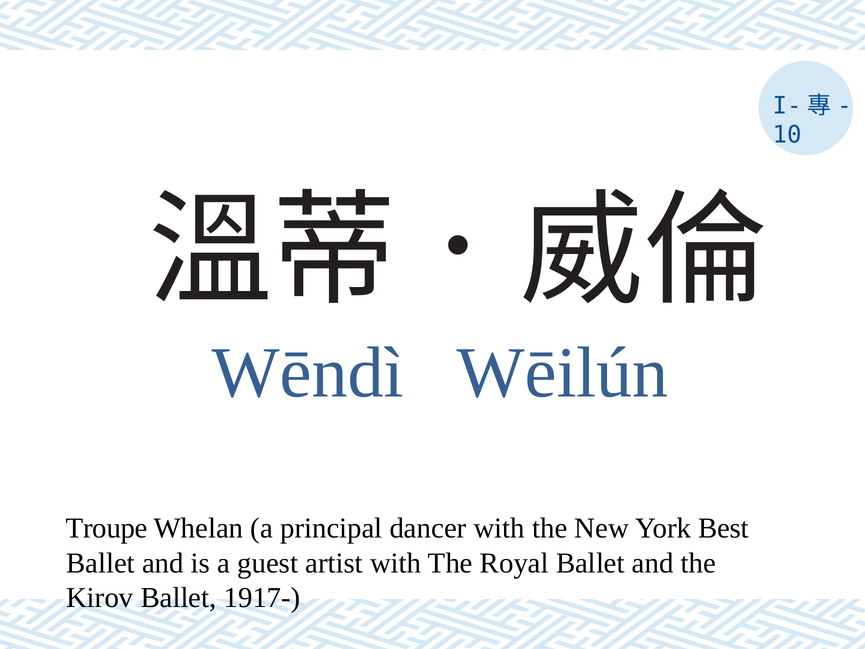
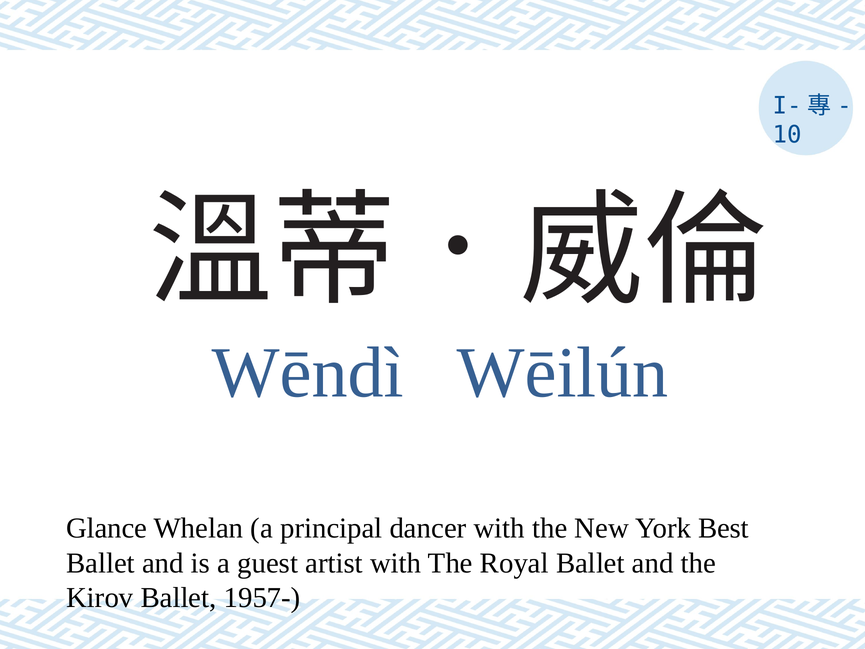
Troupe: Troupe -> Glance
1917-: 1917- -> 1957-
